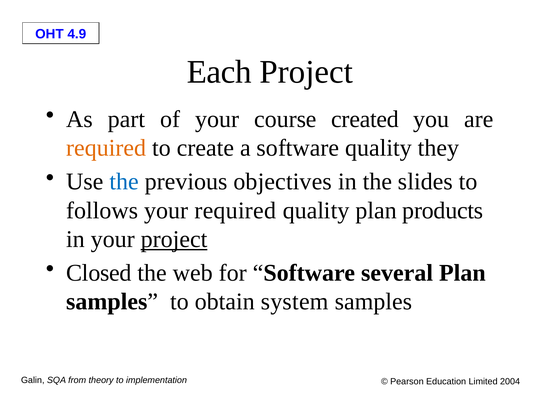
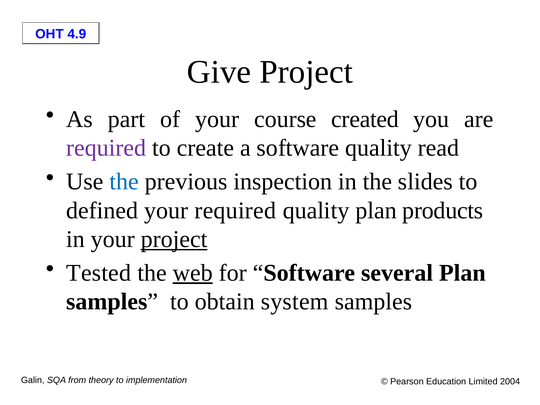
Each: Each -> Give
required at (106, 148) colour: orange -> purple
they: they -> read
objectives: objectives -> inspection
follows: follows -> defined
Closed: Closed -> Tested
web underline: none -> present
